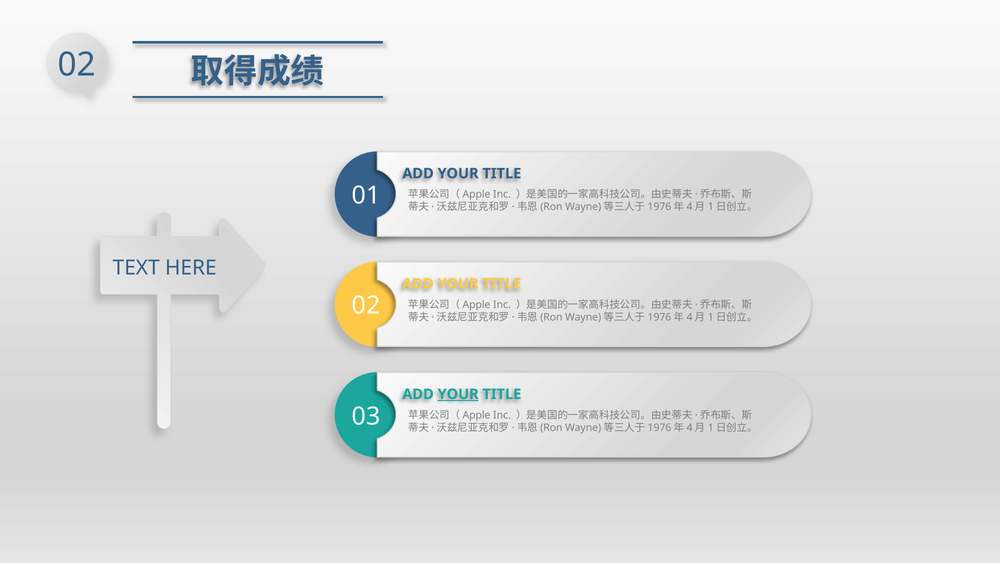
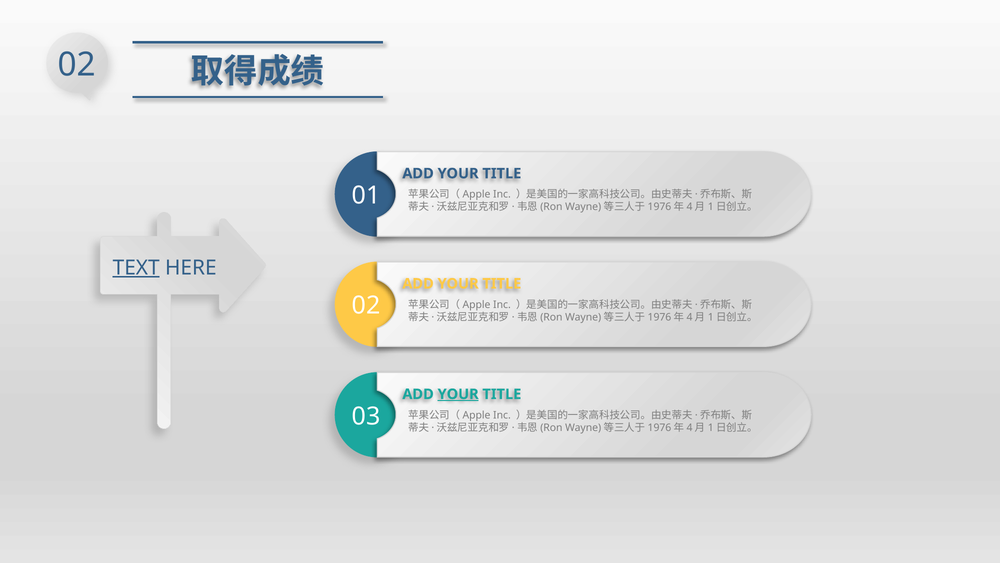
TEXT underline: none -> present
